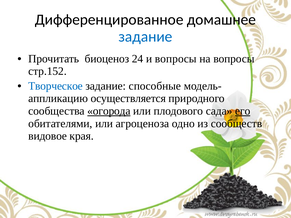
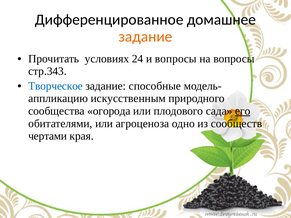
задание at (145, 37) colour: blue -> orange
биоценоз: биоценоз -> условиях
стр.152: стр.152 -> стр.343
осуществляется: осуществляется -> искусственным
огорода underline: present -> none
видовое: видовое -> чертами
